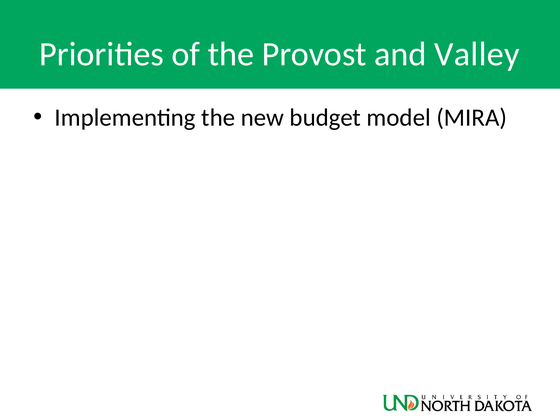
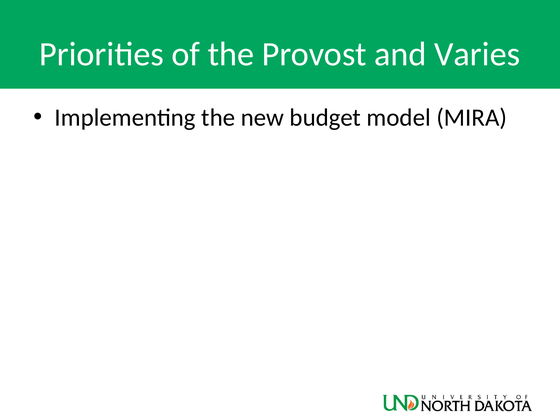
Valley: Valley -> Varies
